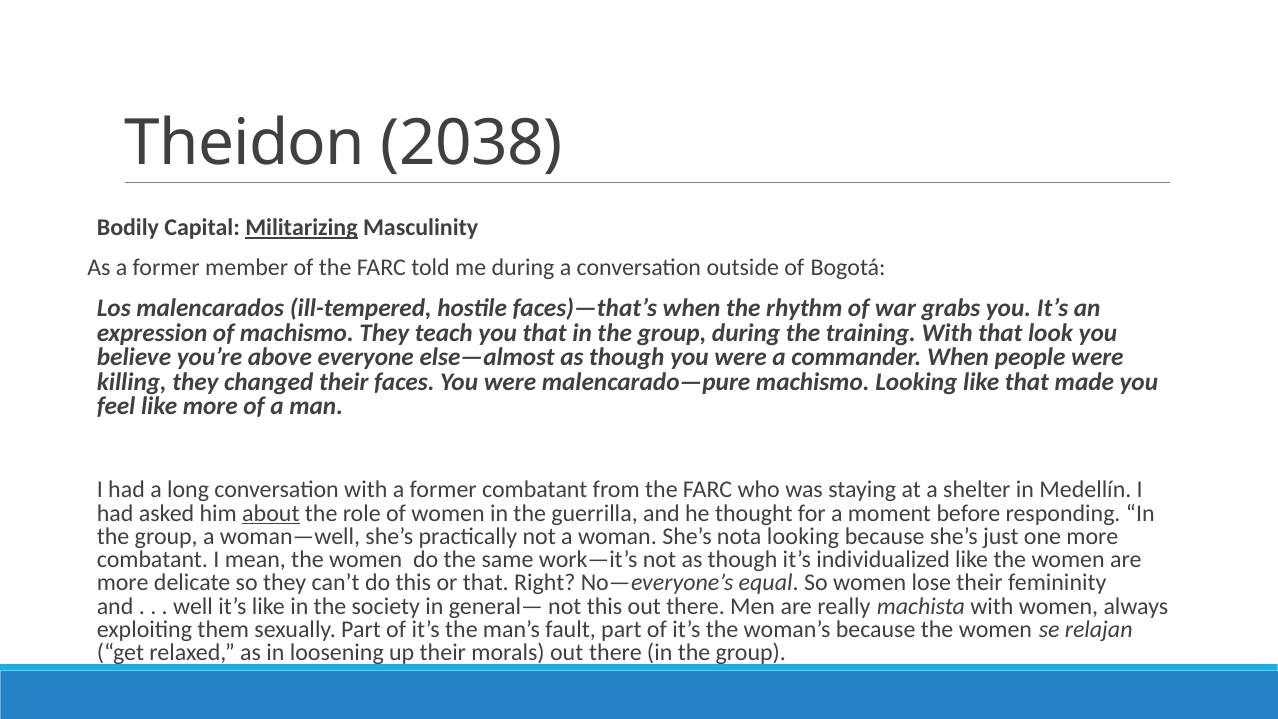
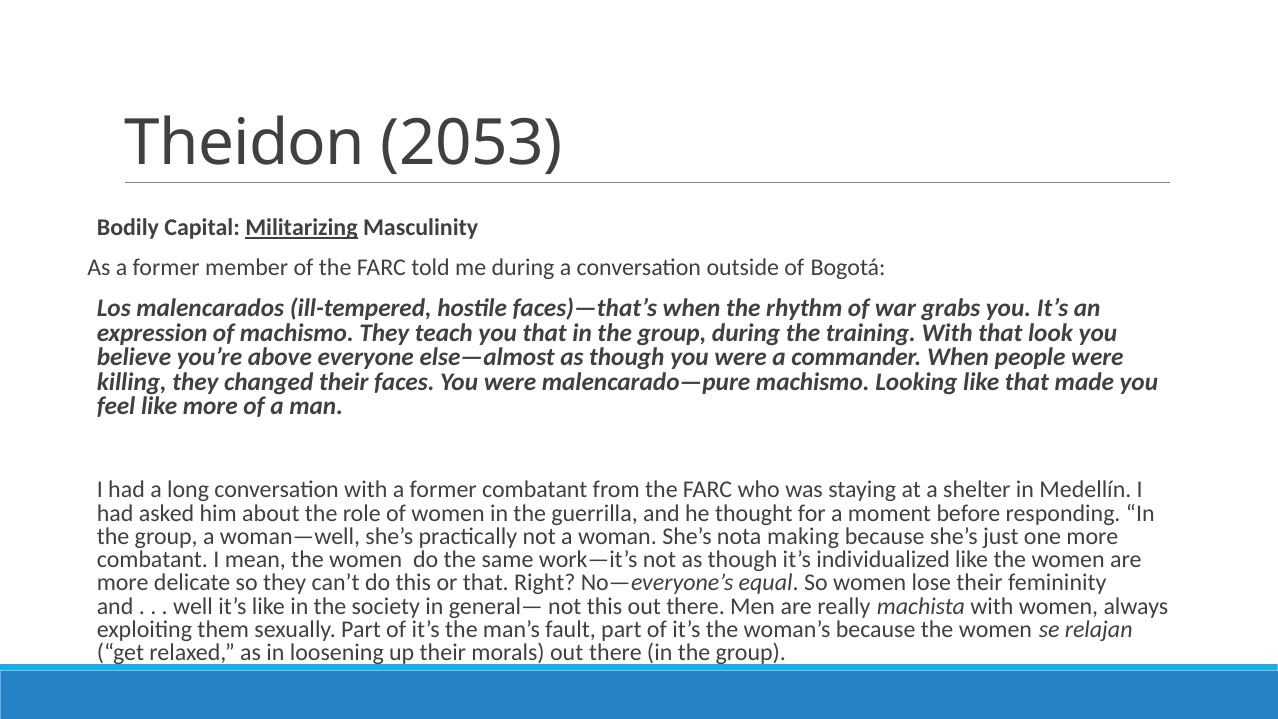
2038: 2038 -> 2053
about underline: present -> none
nota looking: looking -> making
